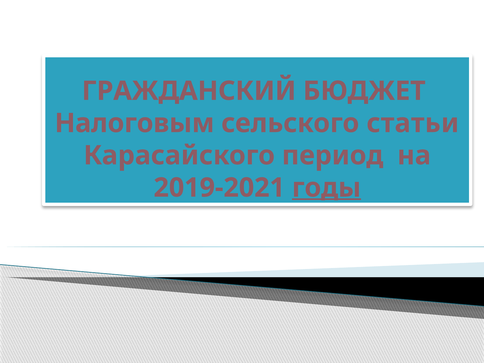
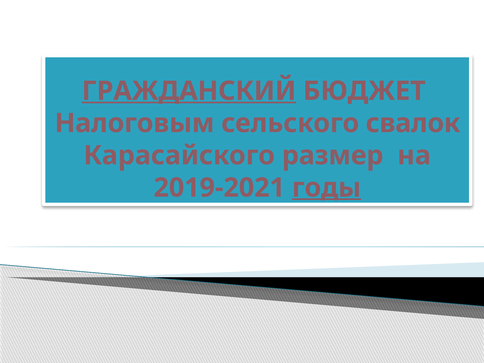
ГРАЖДАНСКИЙ underline: none -> present
статьи: статьи -> свалок
период: период -> размер
